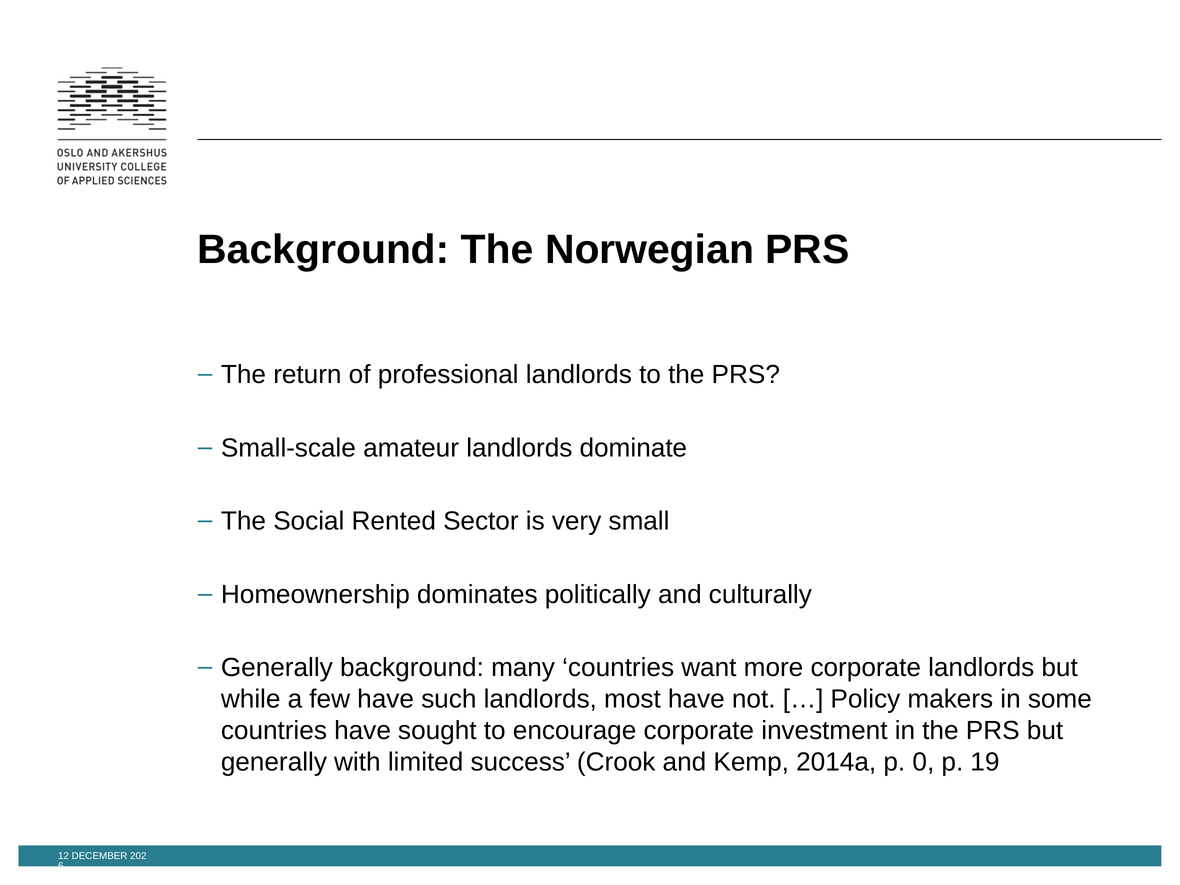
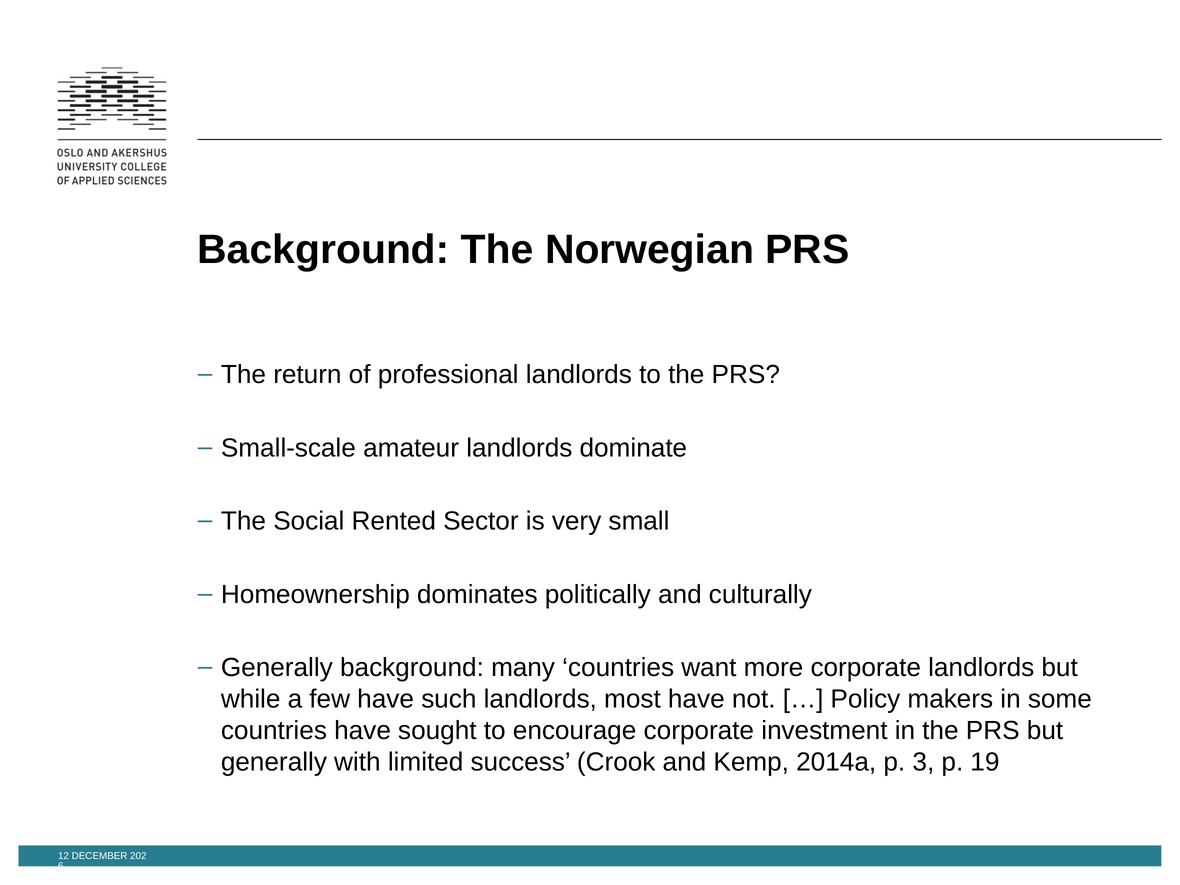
0: 0 -> 3
